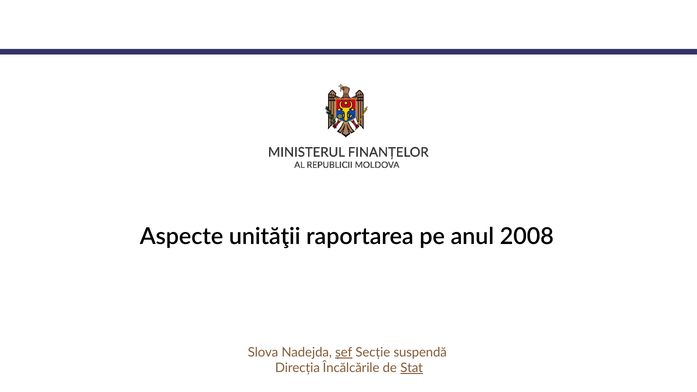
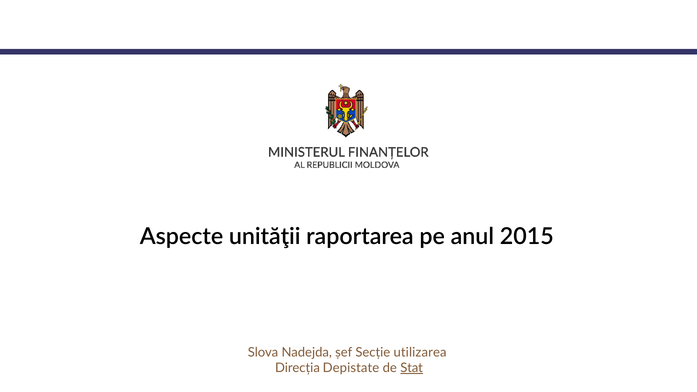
2008: 2008 -> 2015
șef underline: present -> none
suspendă: suspendă -> utilizarea
Încălcările: Încălcările -> Depistate
